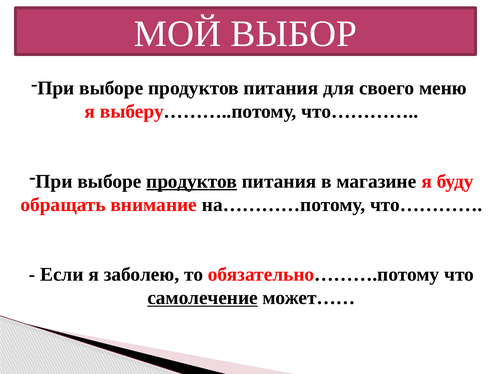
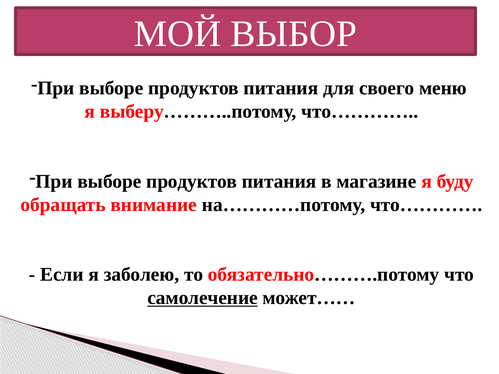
продуктов at (192, 181) underline: present -> none
